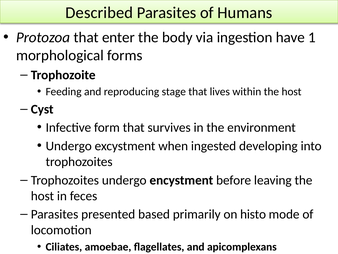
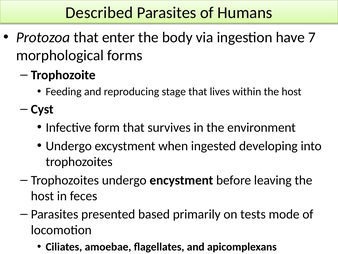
1: 1 -> 7
histo: histo -> tests
